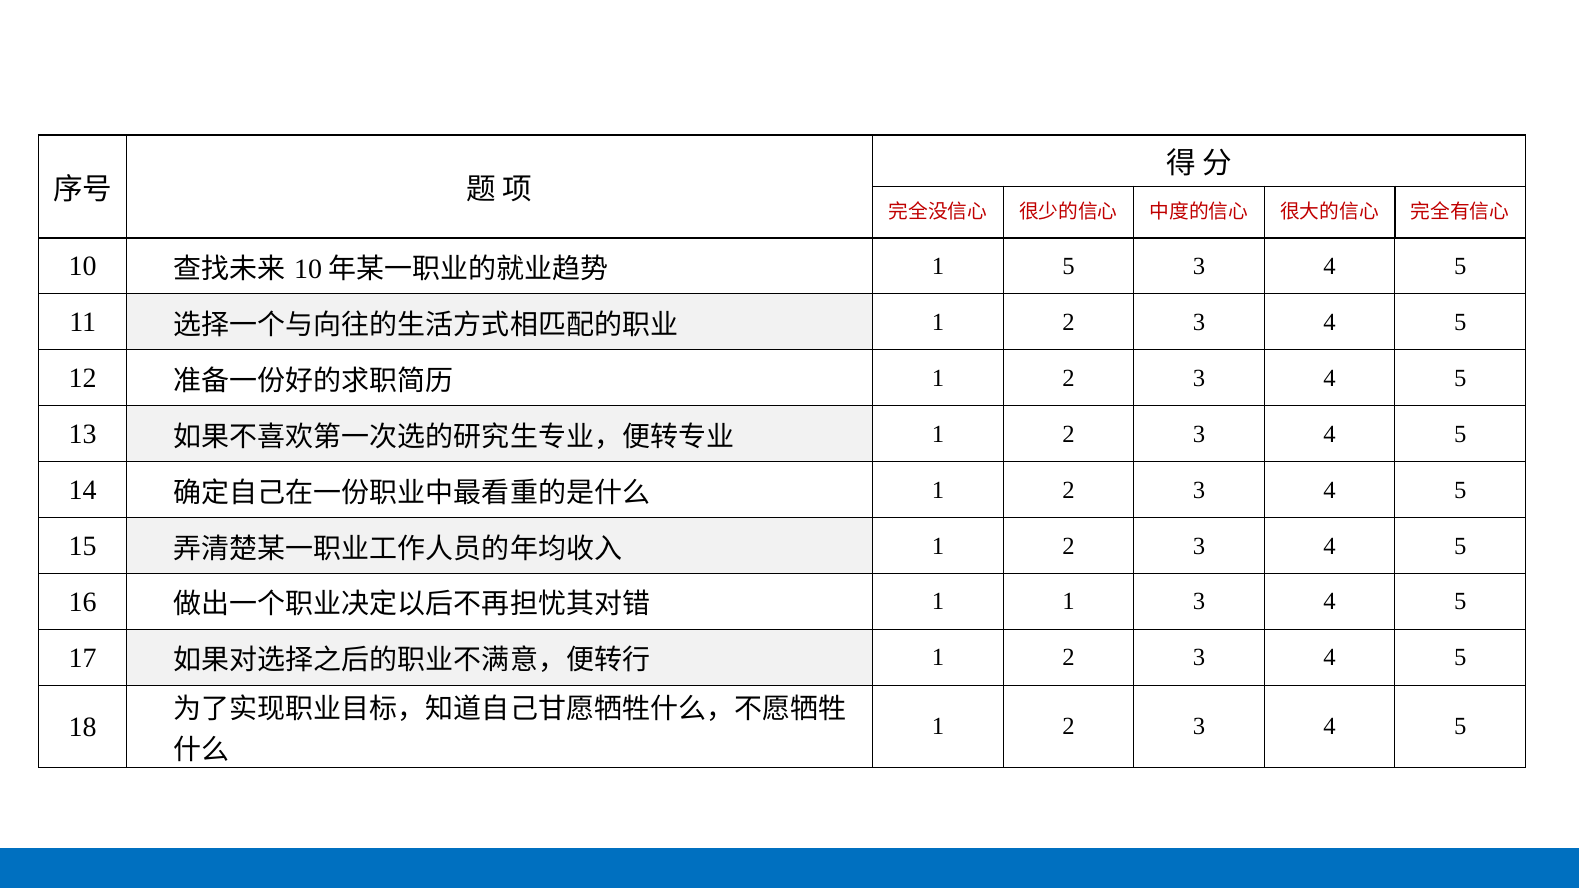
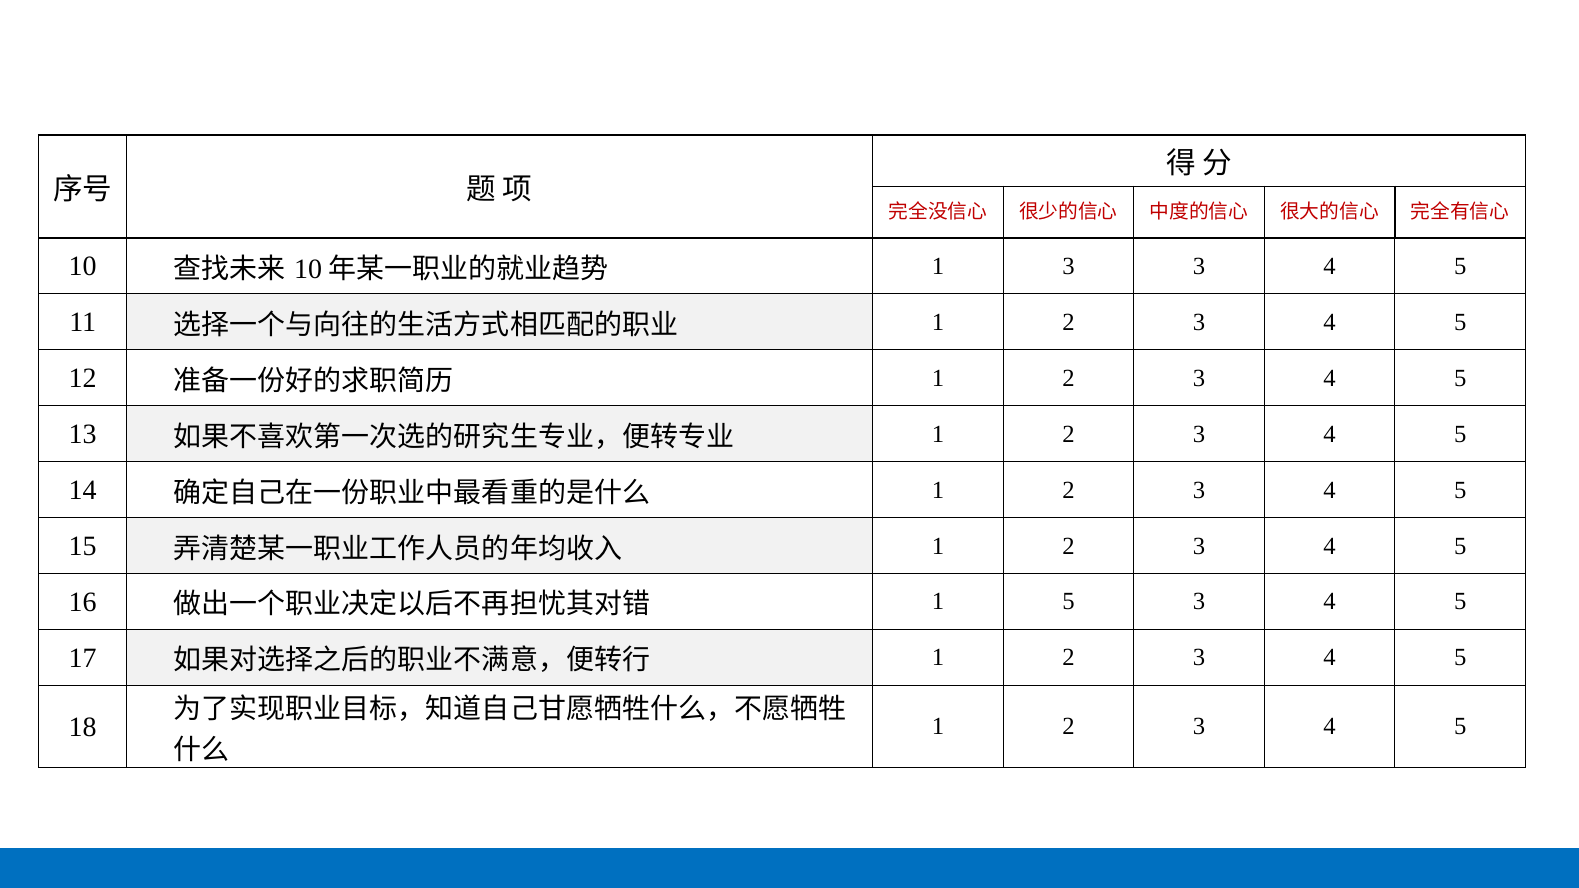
1 5: 5 -> 3
1 1: 1 -> 5
